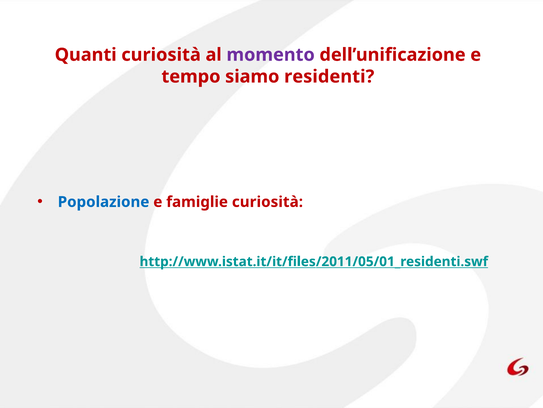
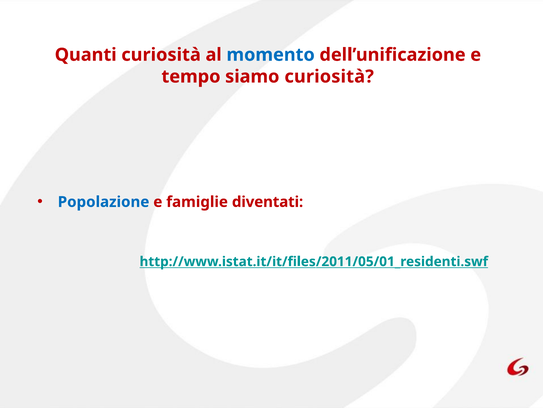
momento colour: purple -> blue
siamo residenti: residenti -> curiosità
famiglie curiosità: curiosità -> diventati
